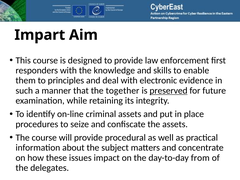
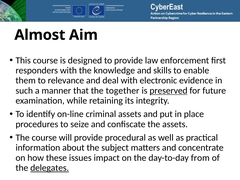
Impart: Impart -> Almost
principles: principles -> relevance
delegates underline: none -> present
